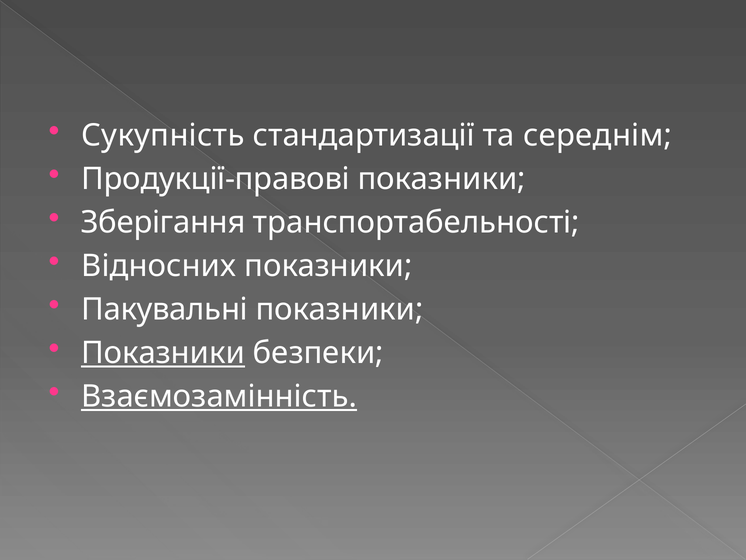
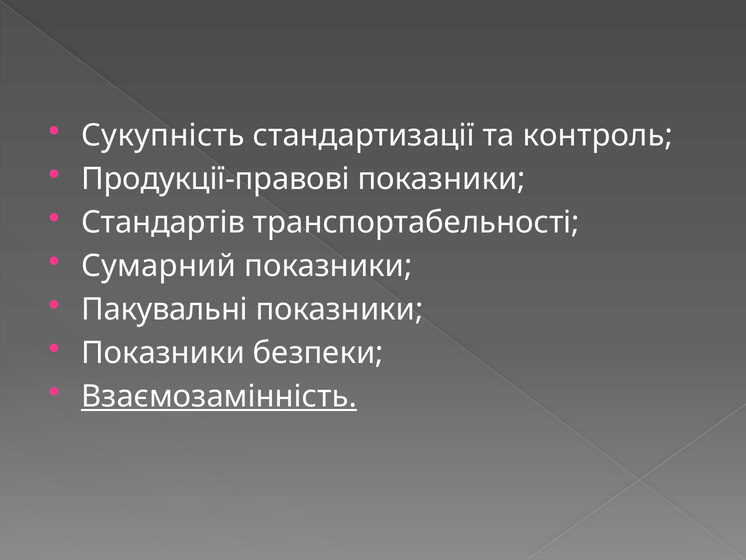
середнім: середнім -> контроль
Зберігання: Зберігання -> Стандартів
Відносних: Відносних -> Сумарний
Показники at (163, 353) underline: present -> none
